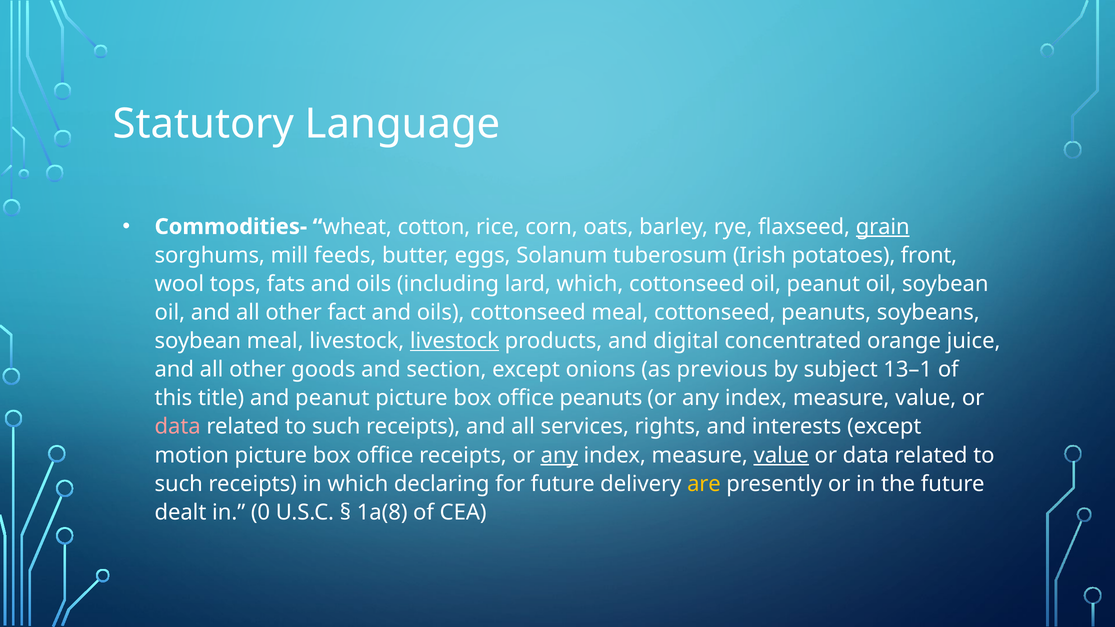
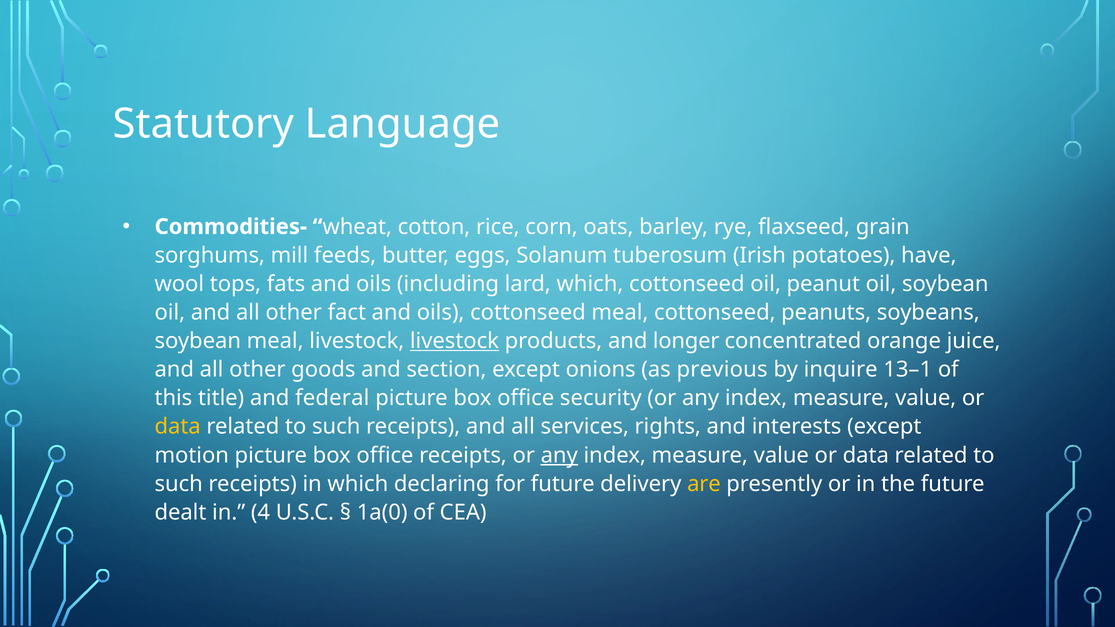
grain underline: present -> none
front: front -> have
digital: digital -> longer
subject: subject -> inquire
and peanut: peanut -> federal
office peanuts: peanuts -> security
data at (178, 427) colour: pink -> yellow
value at (781, 455) underline: present -> none
0: 0 -> 4
1a(8: 1a(8 -> 1a(0
